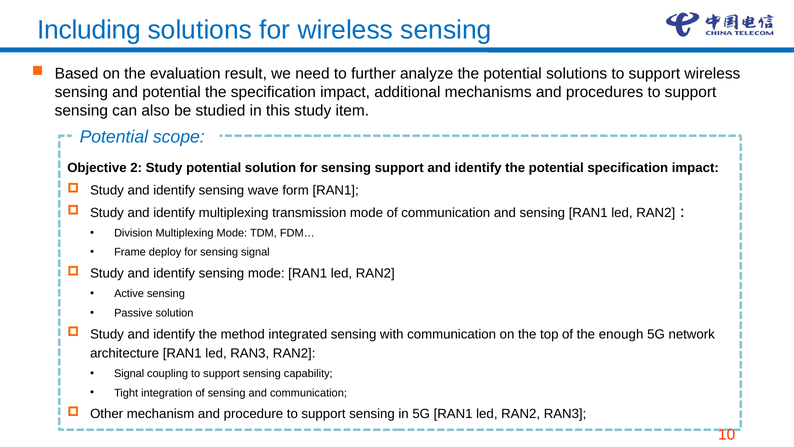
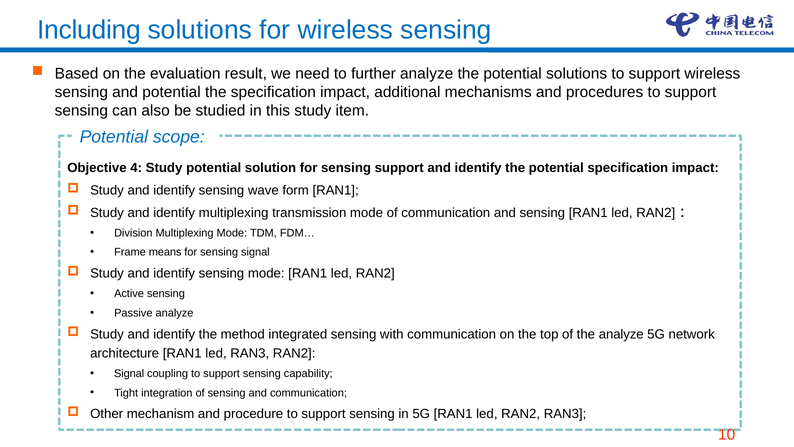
2: 2 -> 4
deploy: deploy -> means
Passive solution: solution -> analyze
the enough: enough -> analyze
